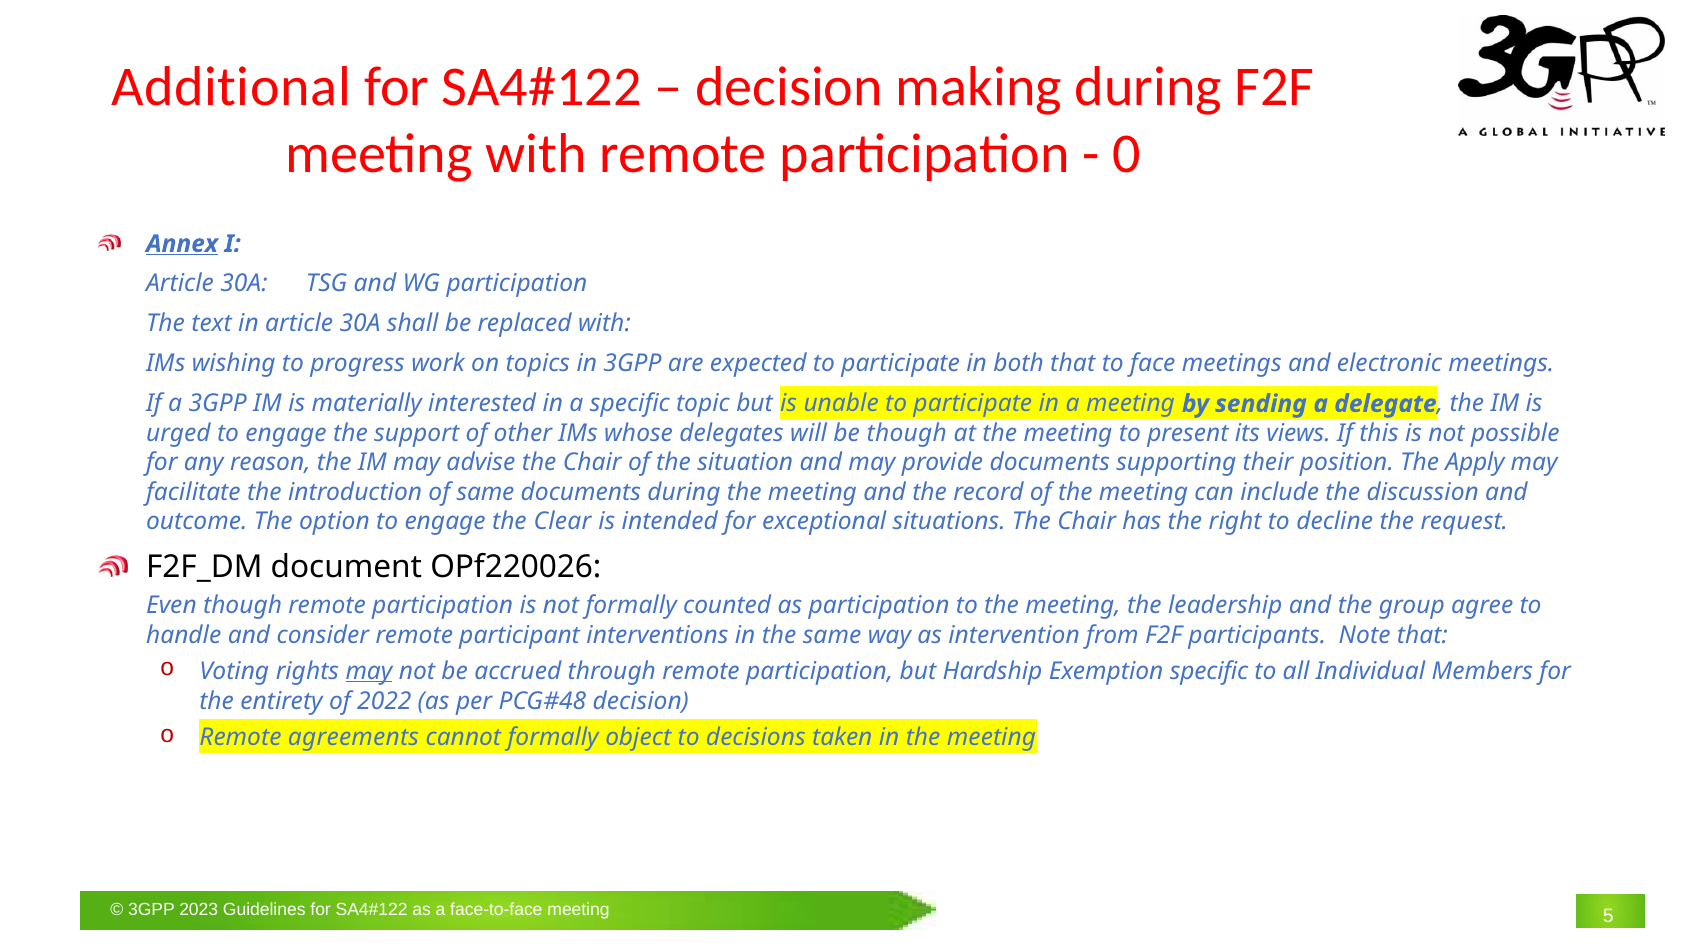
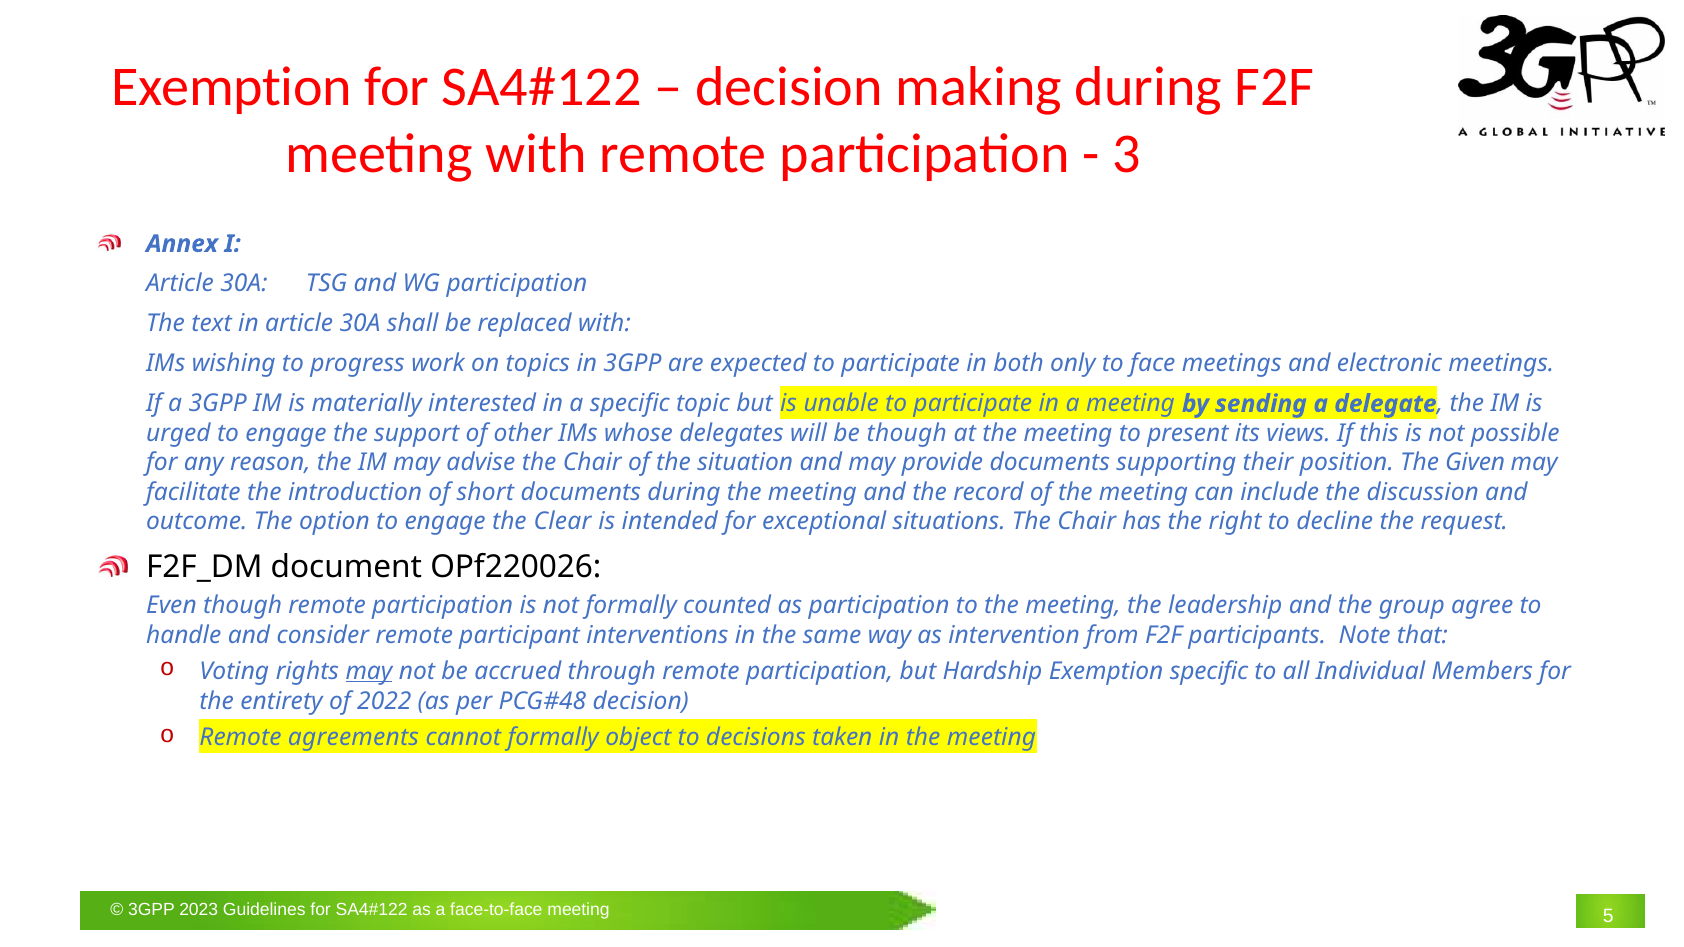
Additional at (231, 87): Additional -> Exemption
0: 0 -> 3
Annex underline: present -> none
both that: that -> only
Apply: Apply -> Given
of same: same -> short
